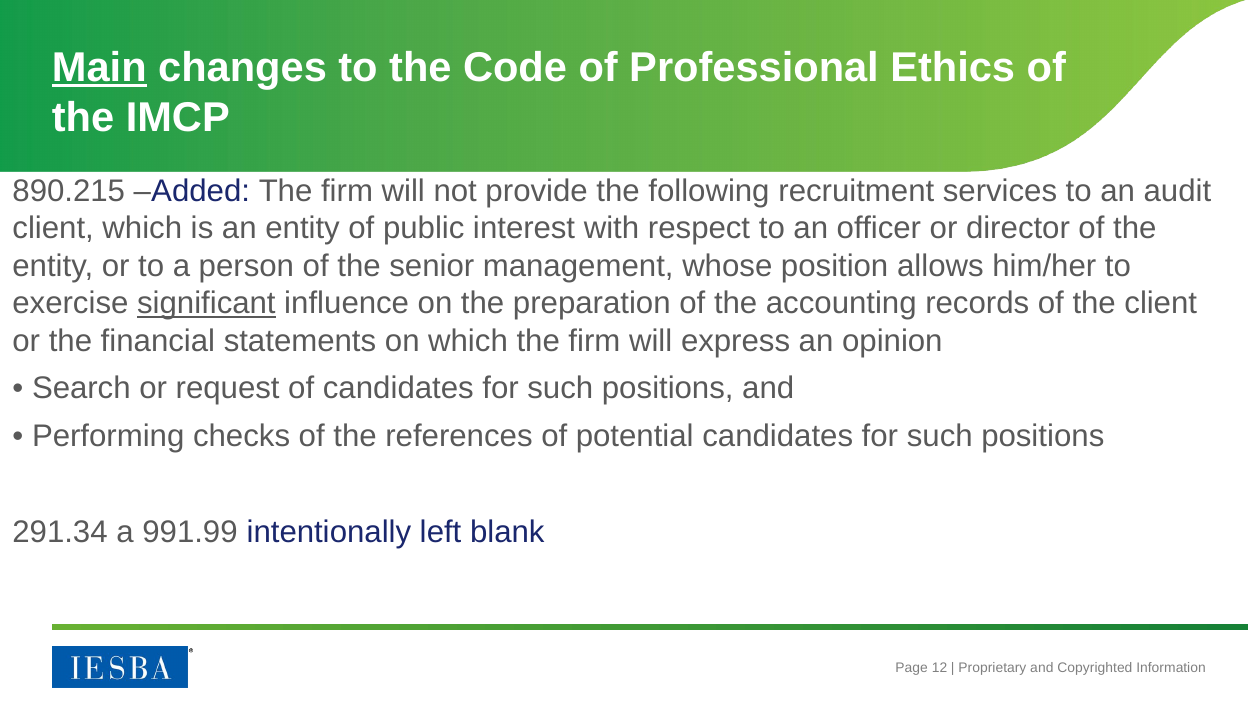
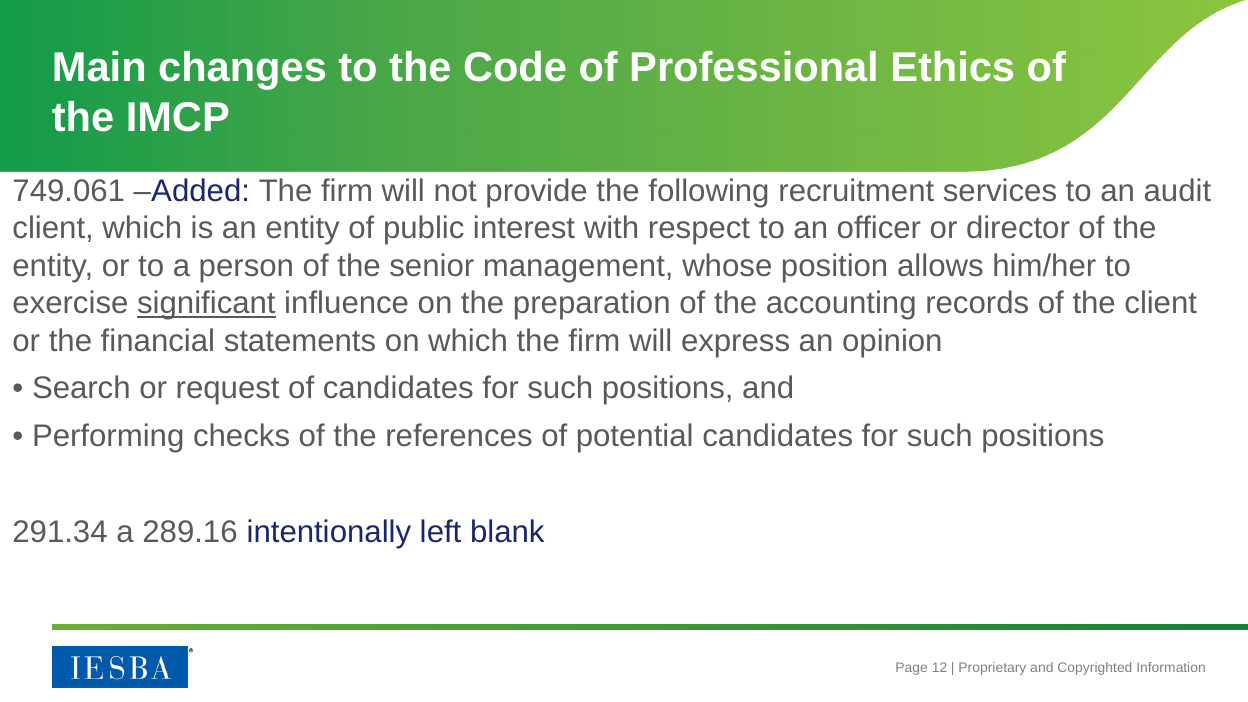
Main underline: present -> none
890.215: 890.215 -> 749.061
991.99: 991.99 -> 289.16
